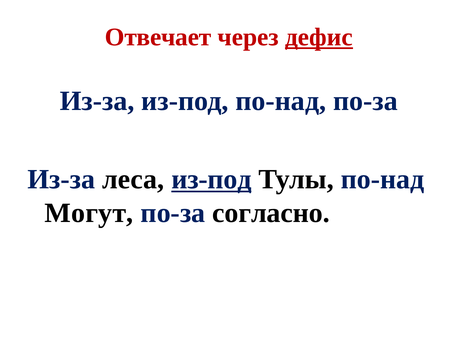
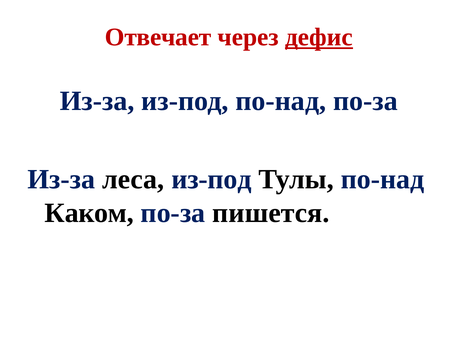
из-под at (211, 180) underline: present -> none
Могут: Могут -> Каком
согласно: согласно -> пишется
